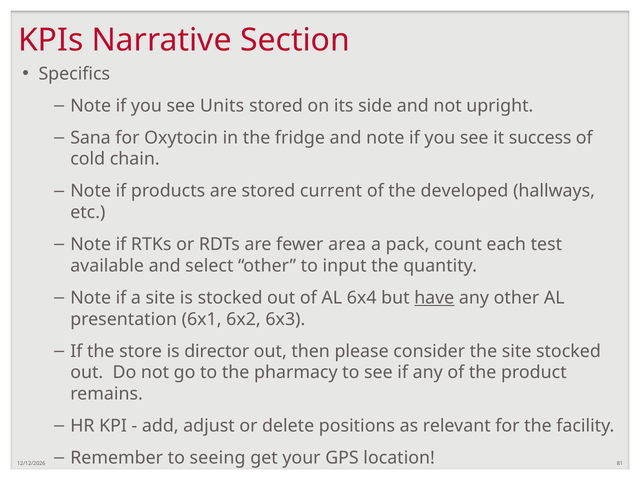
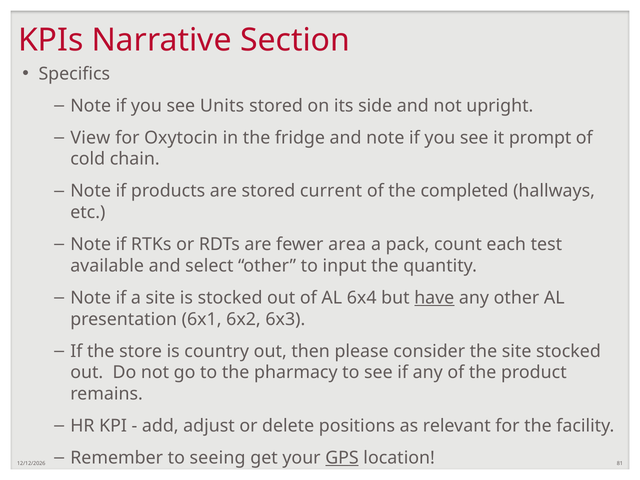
Sana: Sana -> View
success: success -> prompt
developed: developed -> completed
director: director -> country
GPS underline: none -> present
